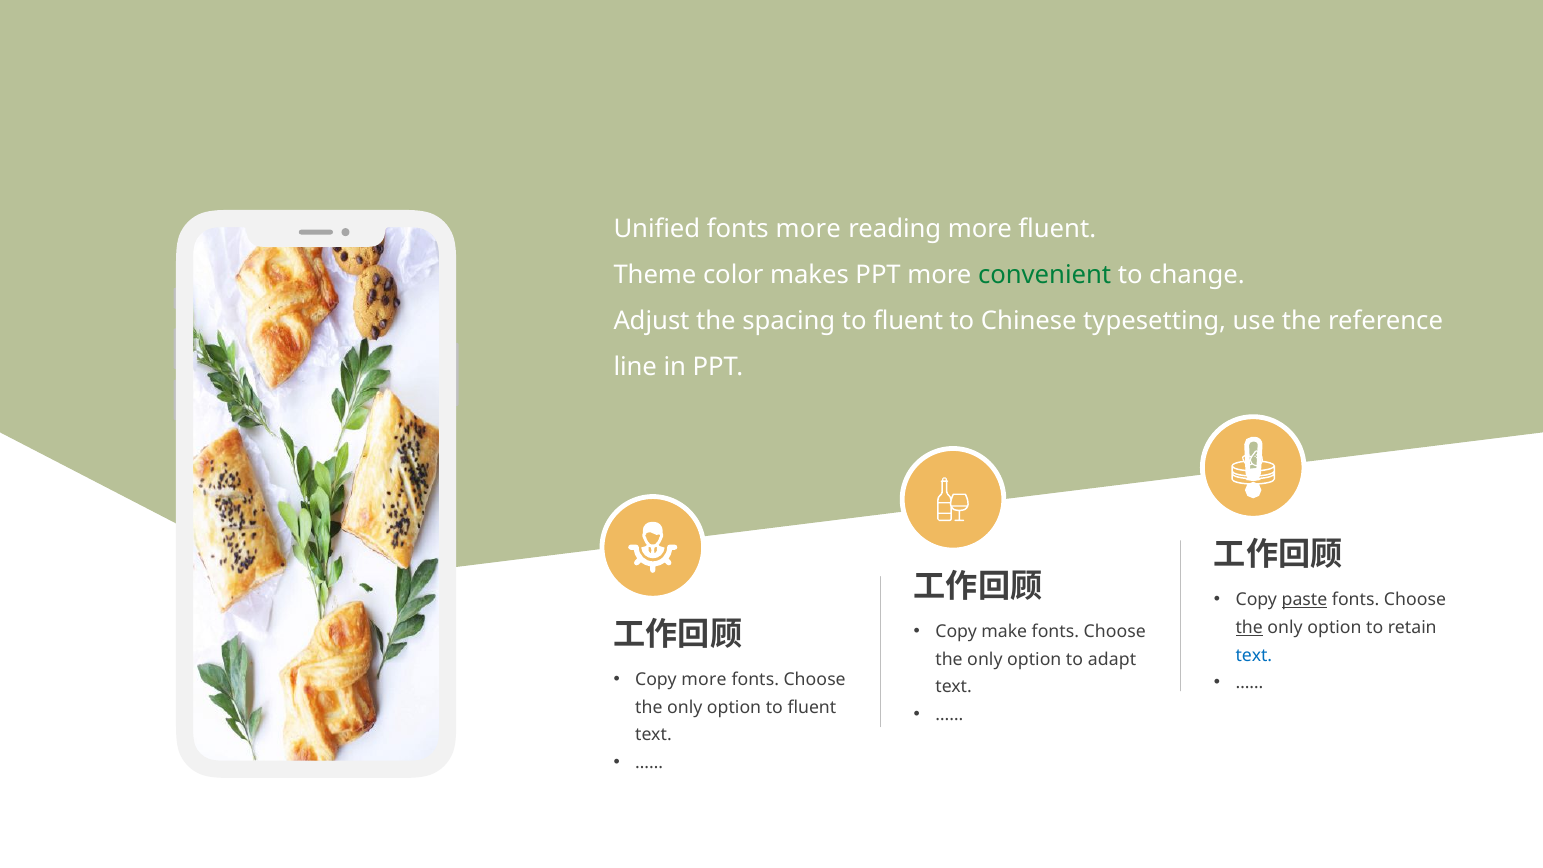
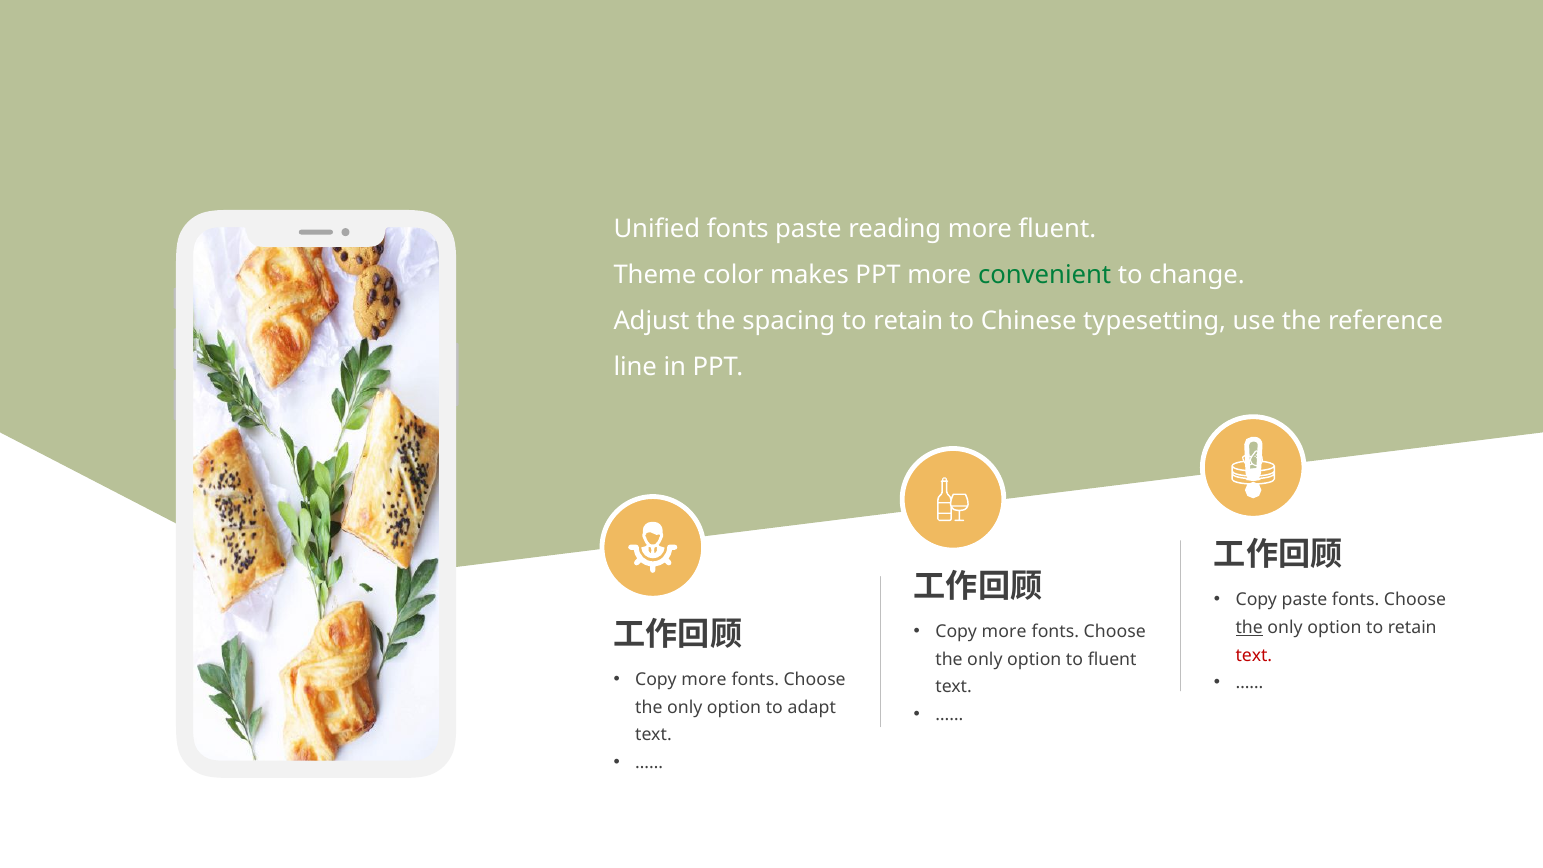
fonts more: more -> paste
spacing to fluent: fluent -> retain
paste at (1304, 600) underline: present -> none
make at (1004, 632): make -> more
text at (1254, 655) colour: blue -> red
to adapt: adapt -> fluent
option to fluent: fluent -> adapt
